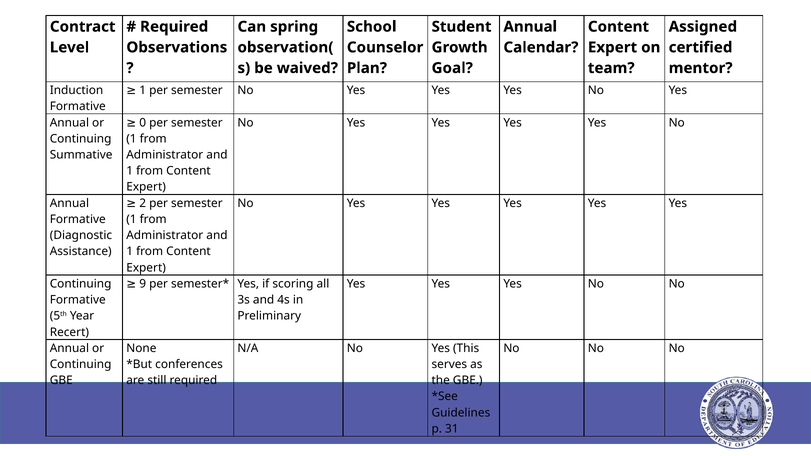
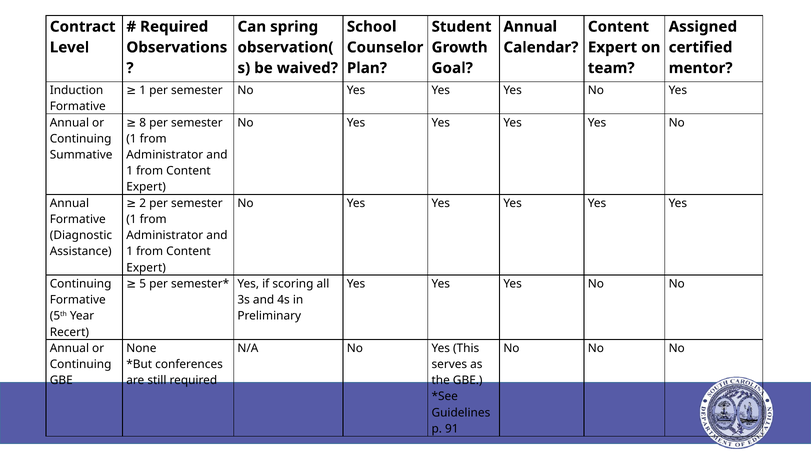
0: 0 -> 8
9: 9 -> 5
31: 31 -> 91
